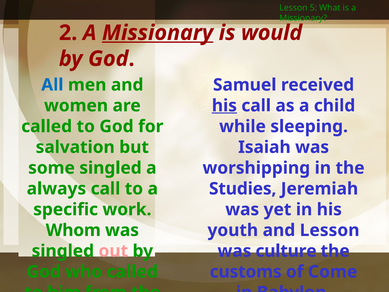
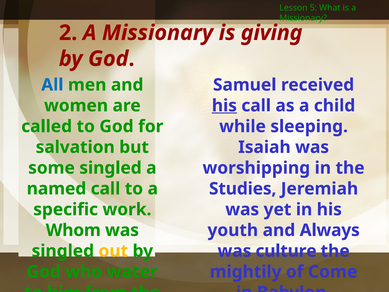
Missionary at (158, 33) underline: present -> none
would: would -> giving
always: always -> named
and Lesson: Lesson -> Always
out colour: pink -> yellow
who called: called -> water
customs: customs -> mightily
